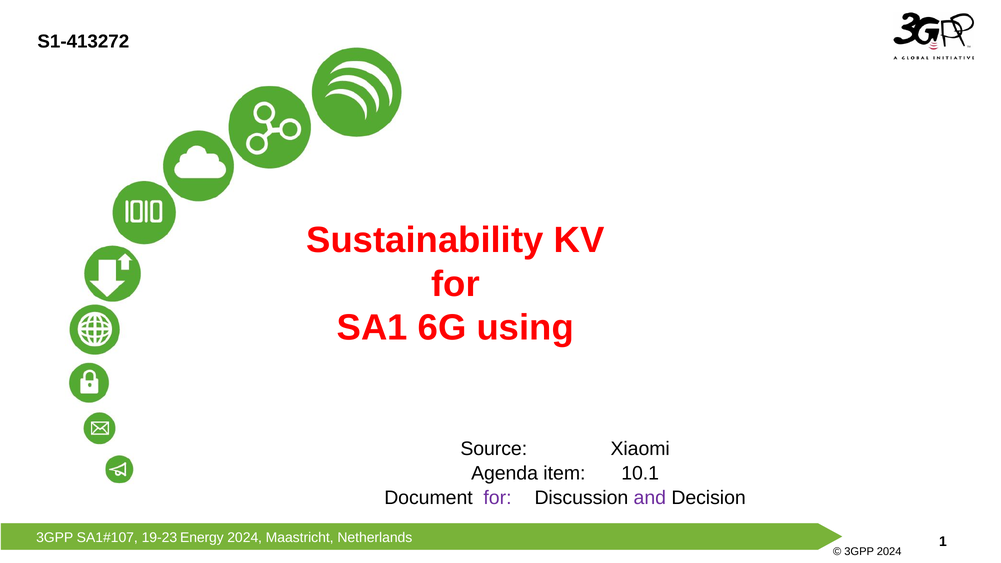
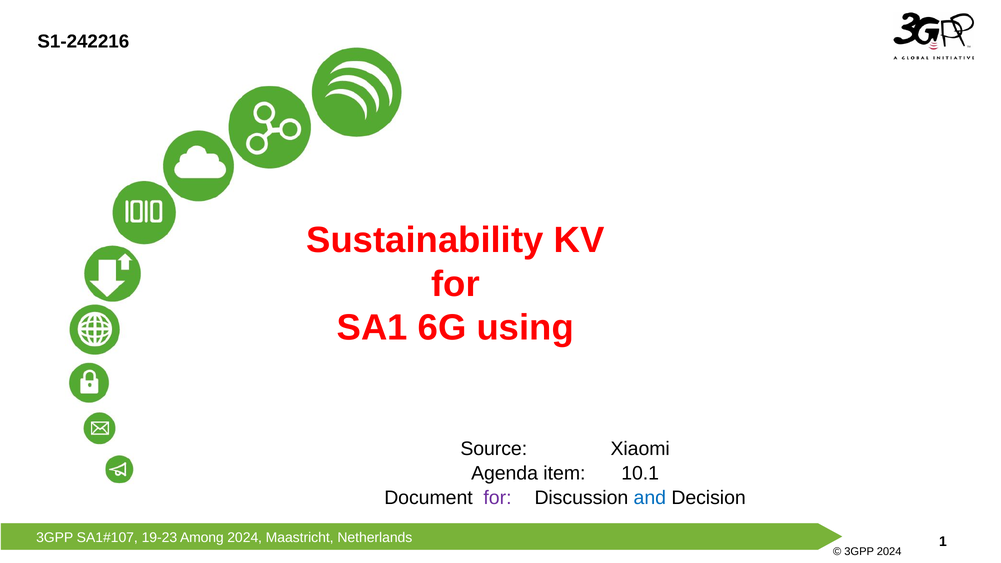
S1-413272: S1-413272 -> S1-242216
and colour: purple -> blue
Energy: Energy -> Among
